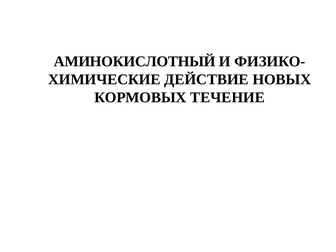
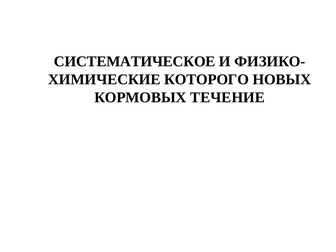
АМИНОКИСЛОТНЫЙ: АМИНОКИСЛОТНЫЙ -> СИСТЕМАТИЧЕСКОЕ
ДЕЙСТВИЕ: ДЕЙСТВИЕ -> КОТОРОГО
